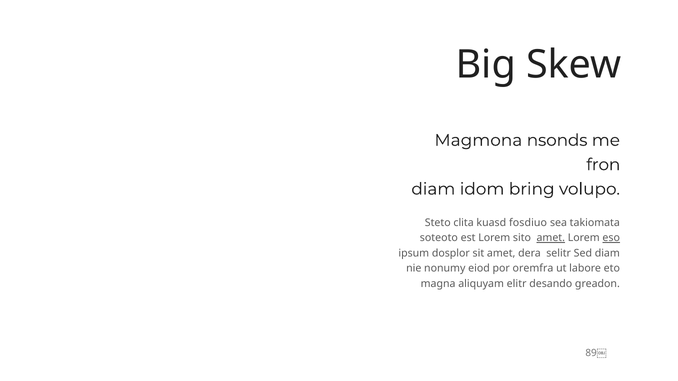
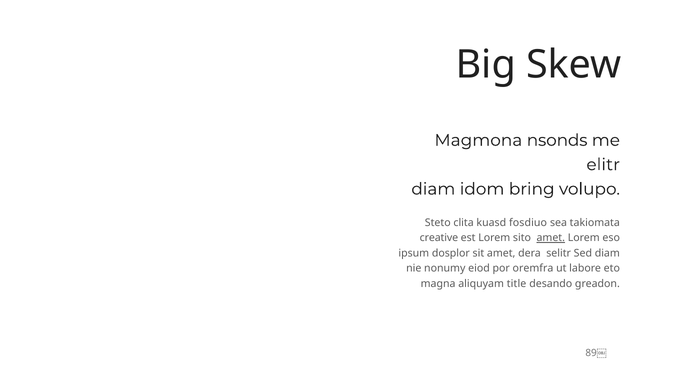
fron: fron -> elitr
soteoto: soteoto -> creative
eso underline: present -> none
elitr: elitr -> title
